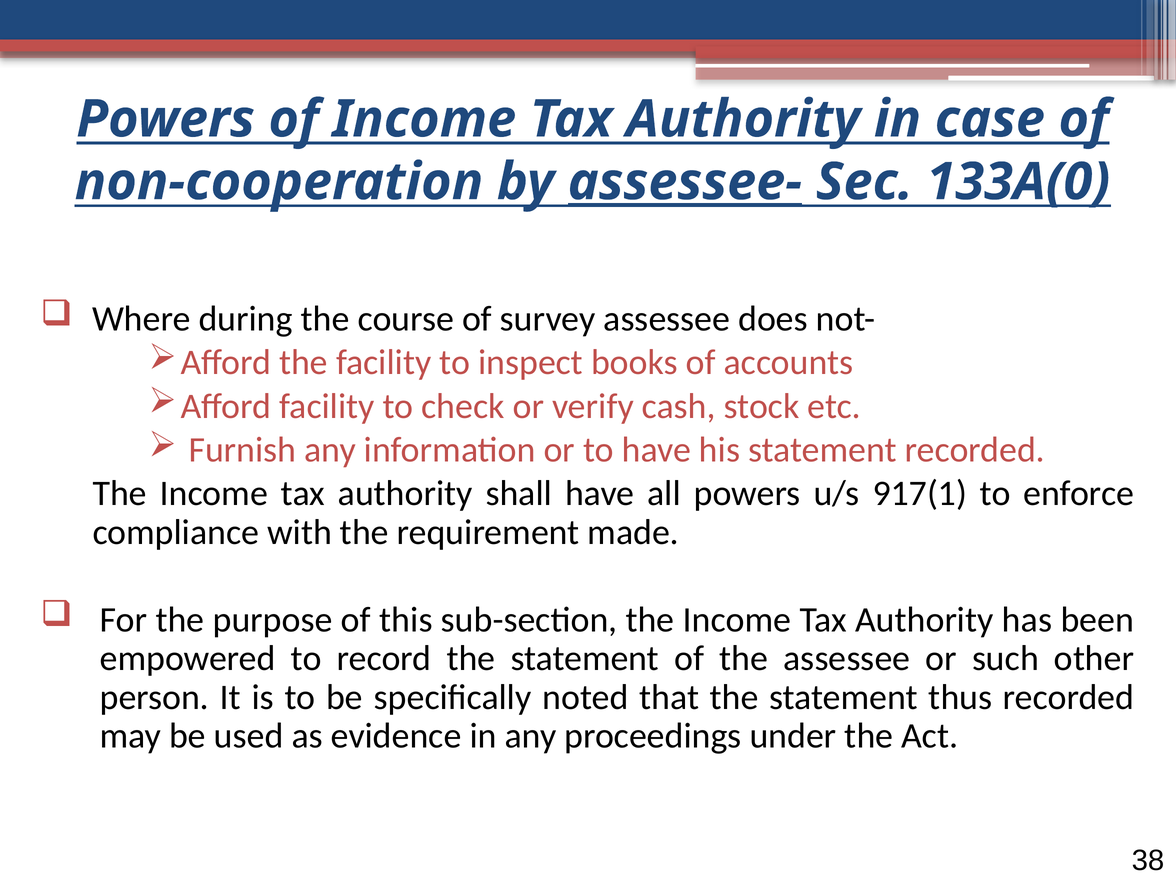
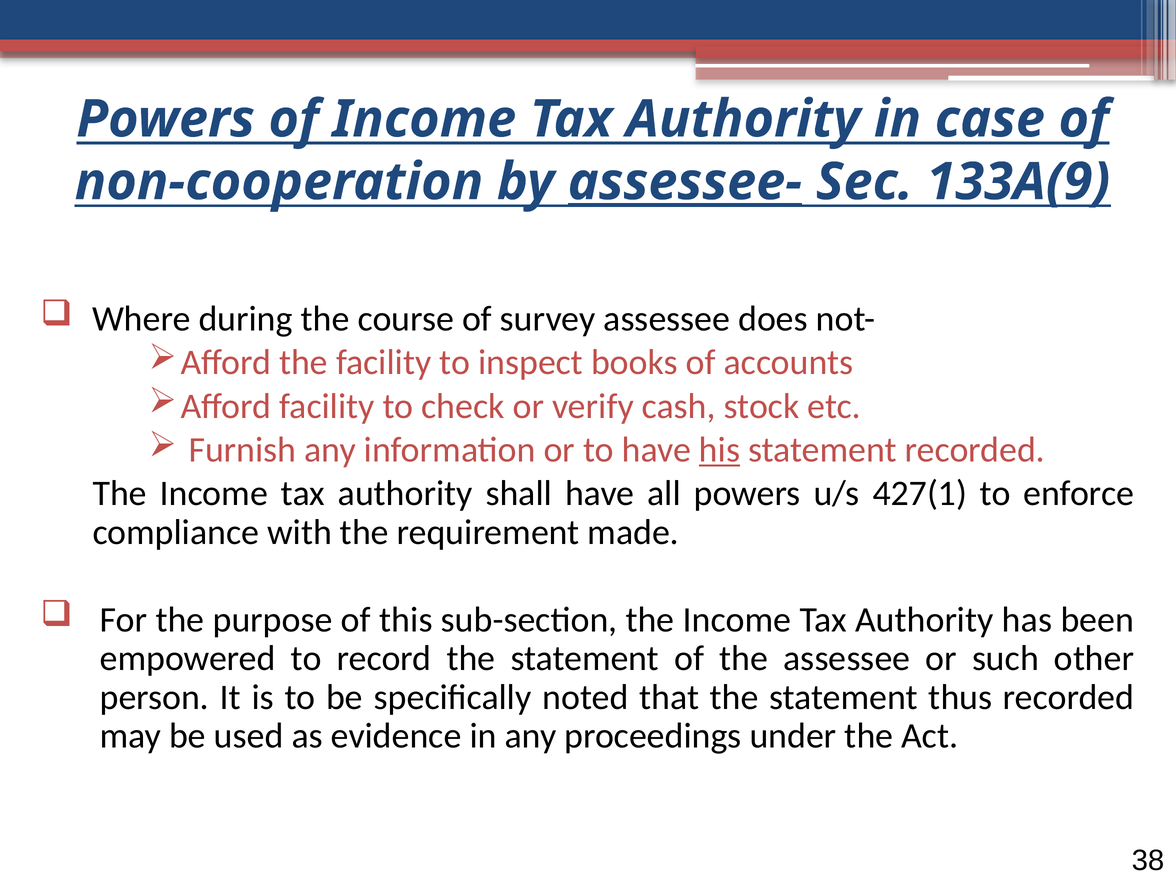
133A(0: 133A(0 -> 133A(9
his underline: none -> present
917(1: 917(1 -> 427(1
